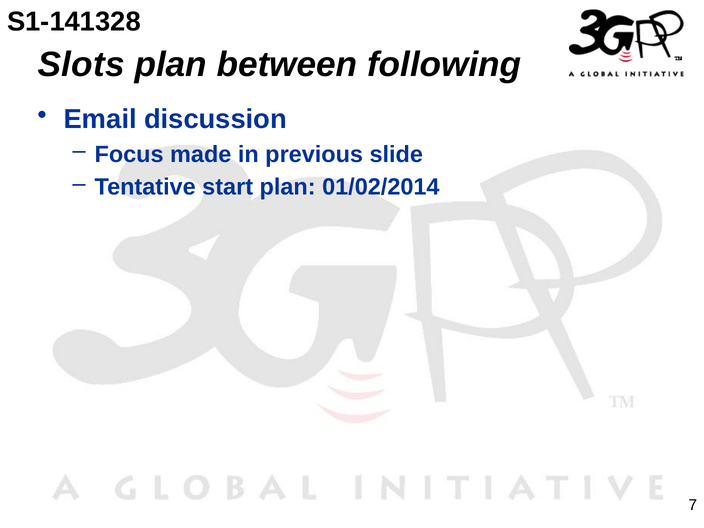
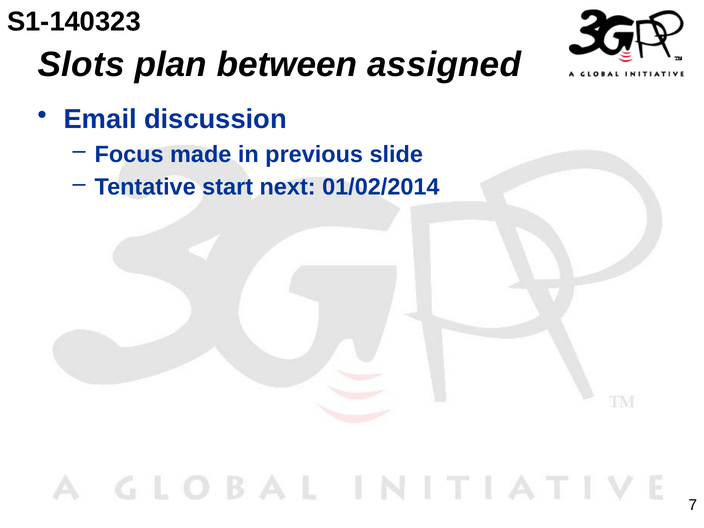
S1-141328: S1-141328 -> S1-140323
following: following -> assigned
start plan: plan -> next
